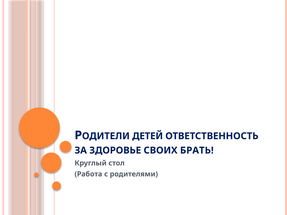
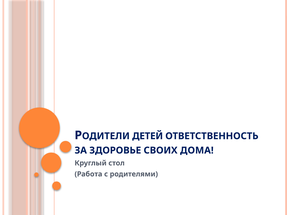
БРАТЬ: БРАТЬ -> ДОМА
